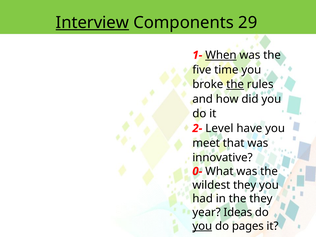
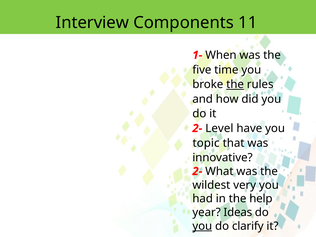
Interview underline: present -> none
29: 29 -> 11
When underline: present -> none
meet: meet -> topic
0- at (197, 171): 0- -> 2-
wildest they: they -> very
the they: they -> help
pages: pages -> clarify
